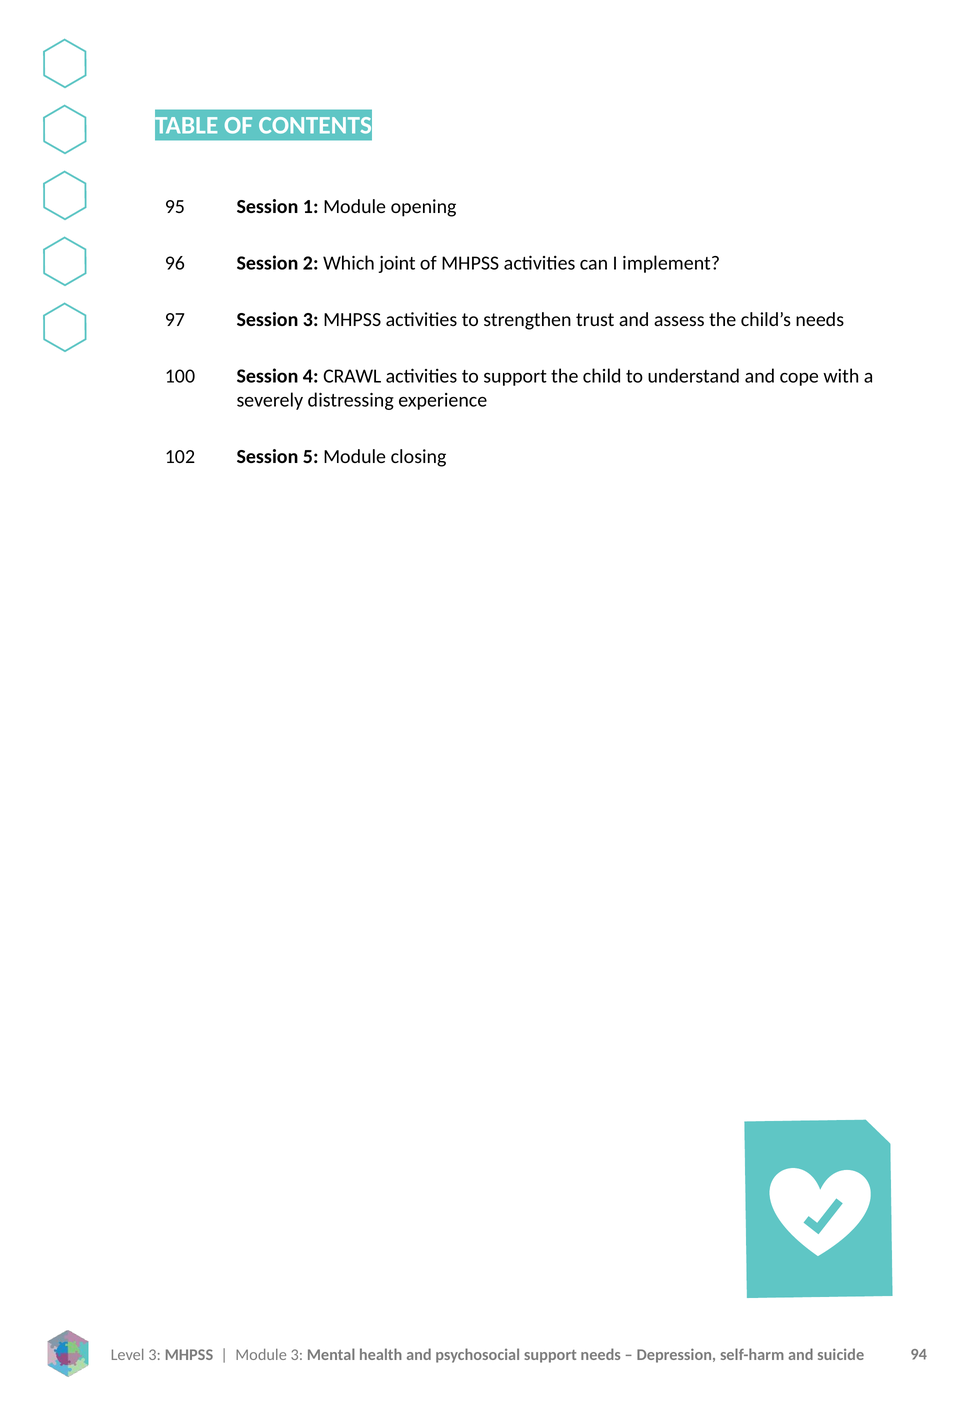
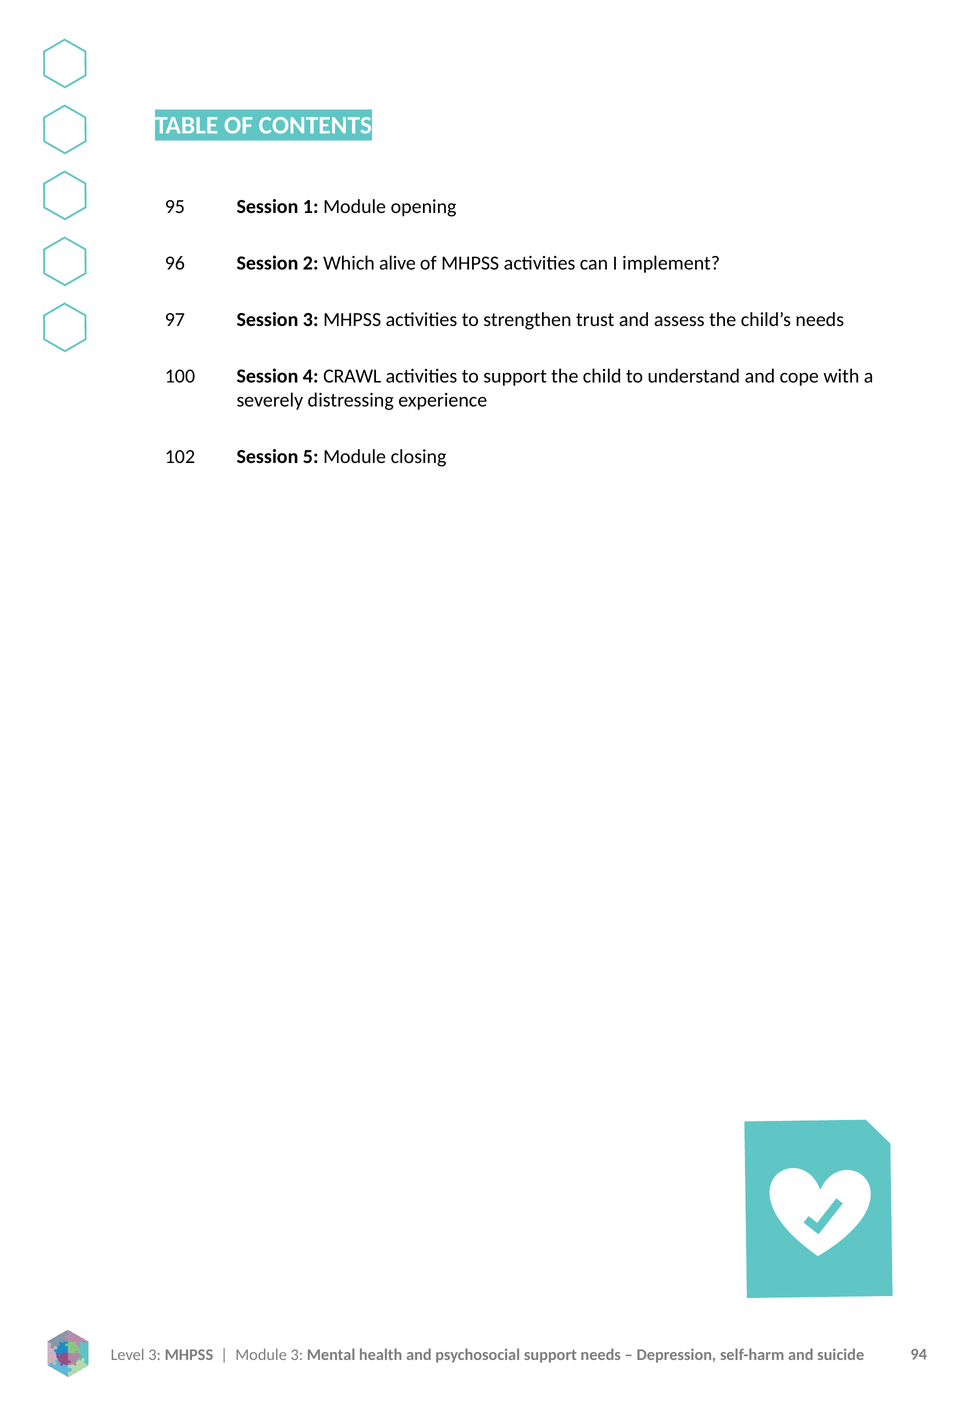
joint: joint -> alive
